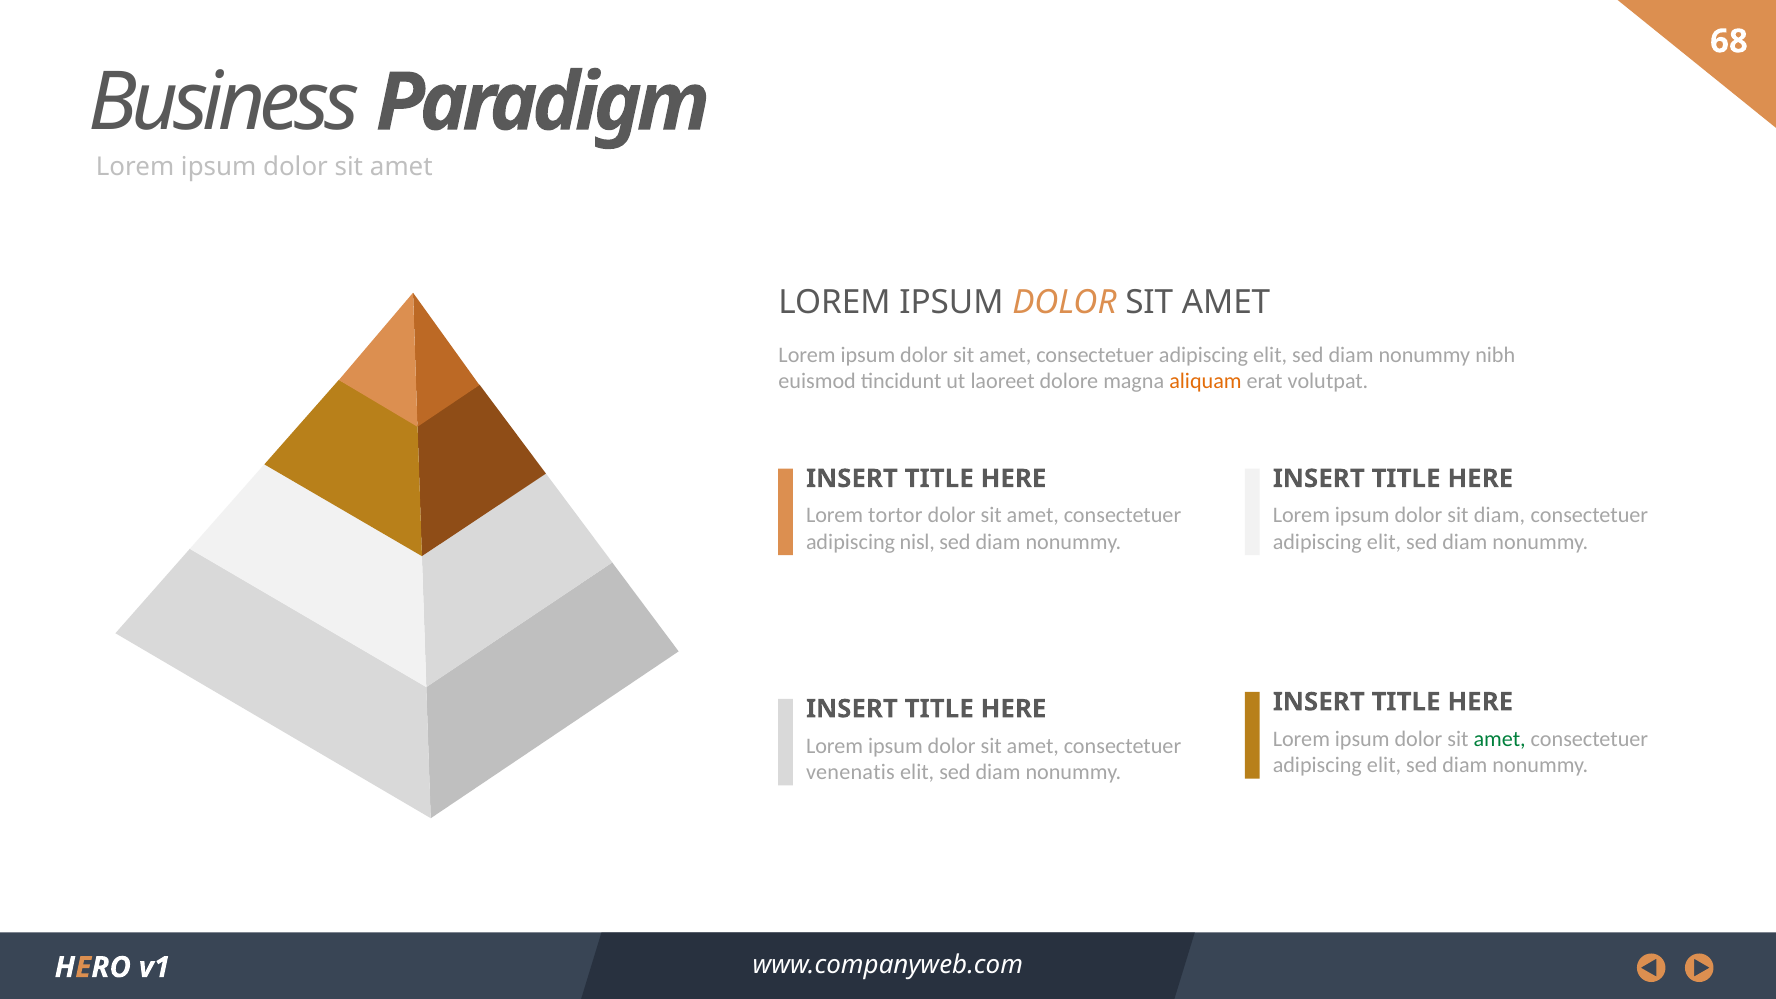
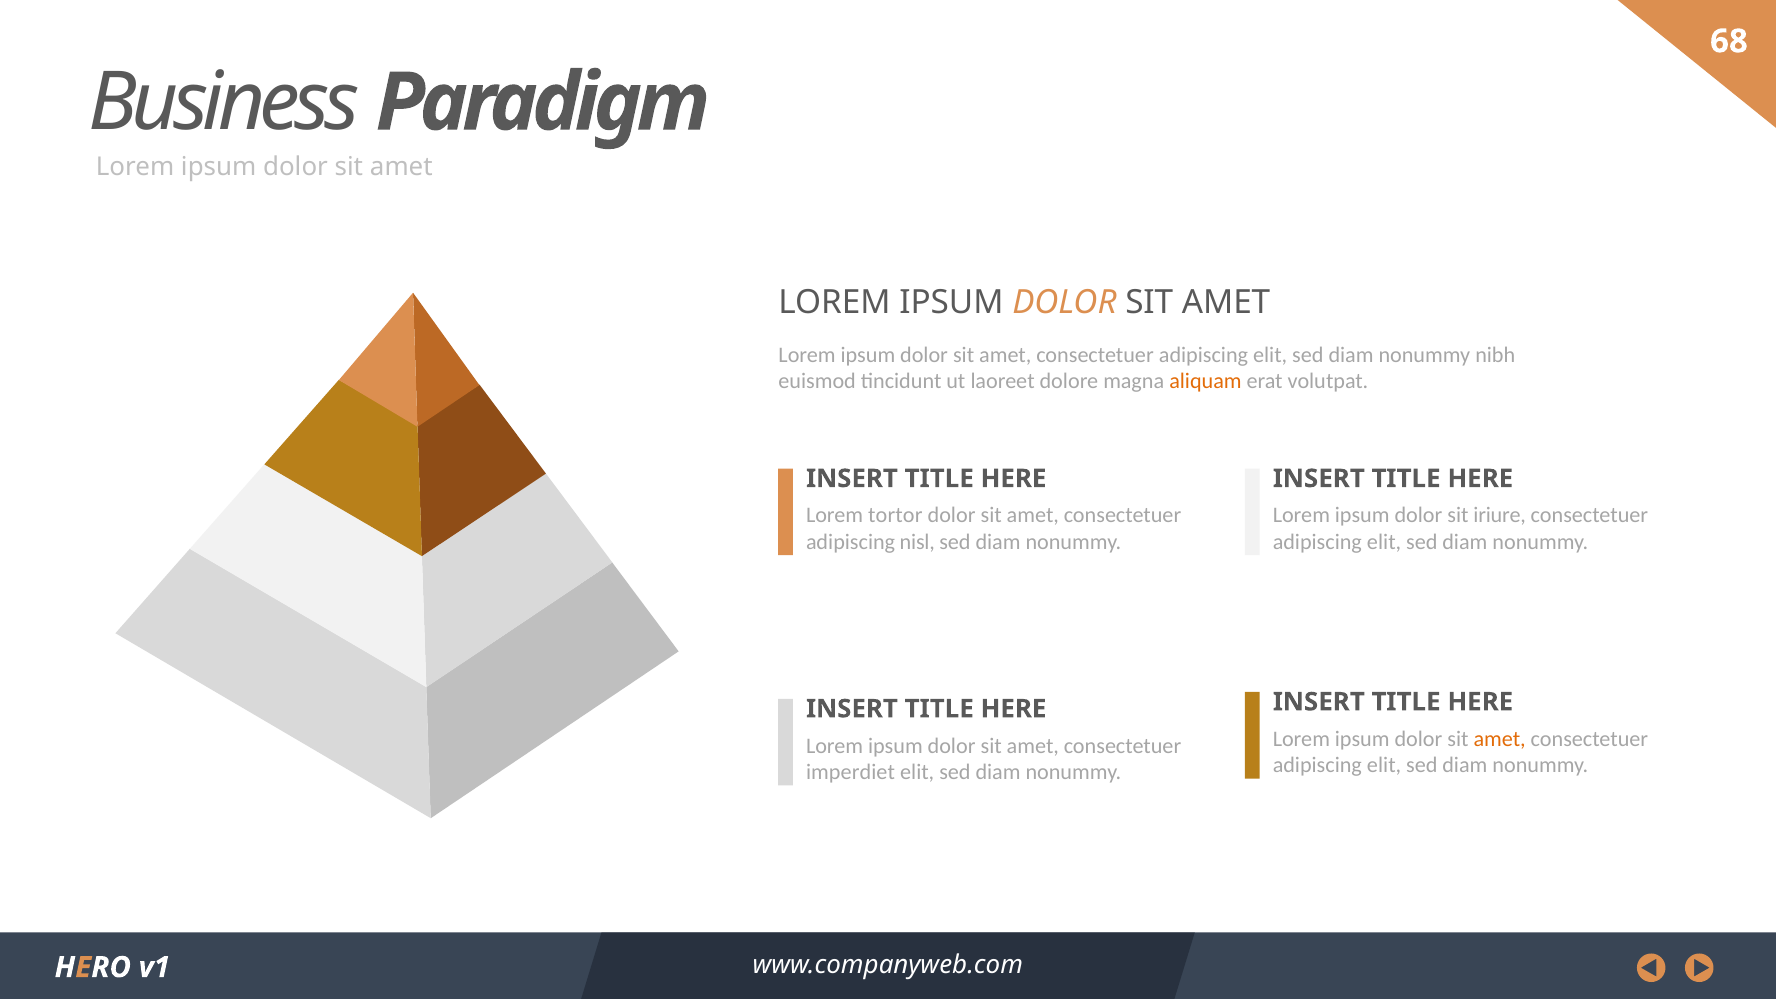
sit diam: diam -> iriure
amet at (1500, 739) colour: green -> orange
venenatis: venenatis -> imperdiet
